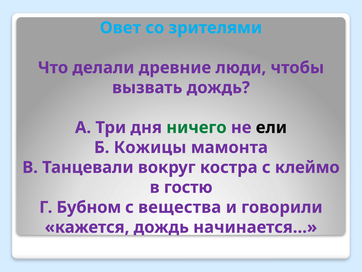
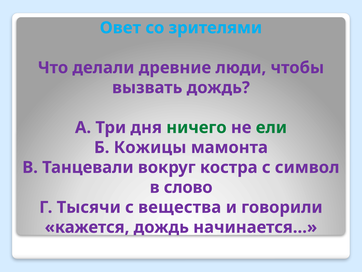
ели colour: black -> green
клеймо: клеймо -> символ
гостю: гостю -> слово
Бубном: Бубном -> Тысячи
